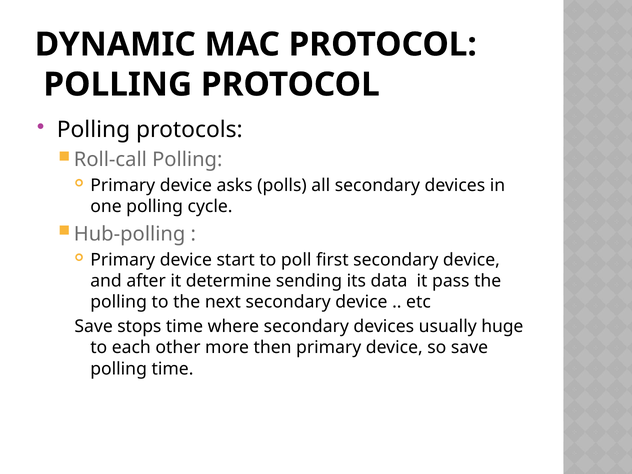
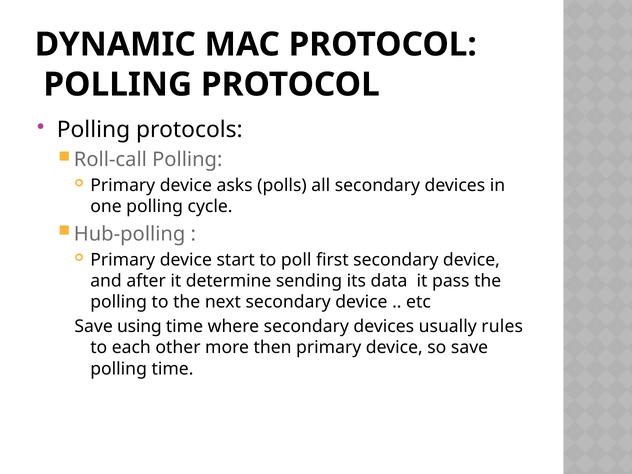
stops: stops -> using
huge: huge -> rules
